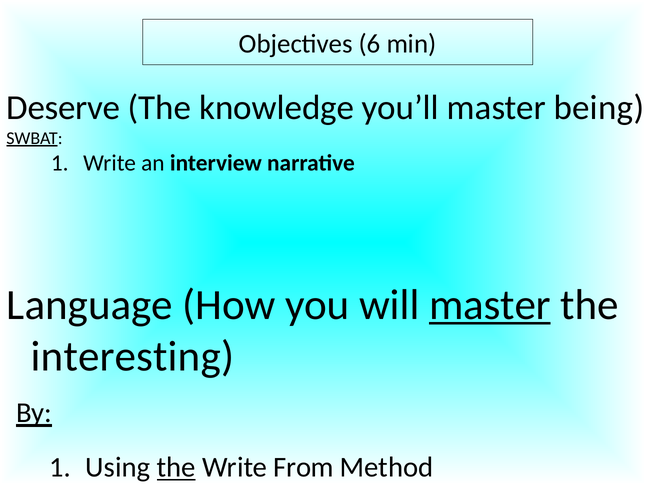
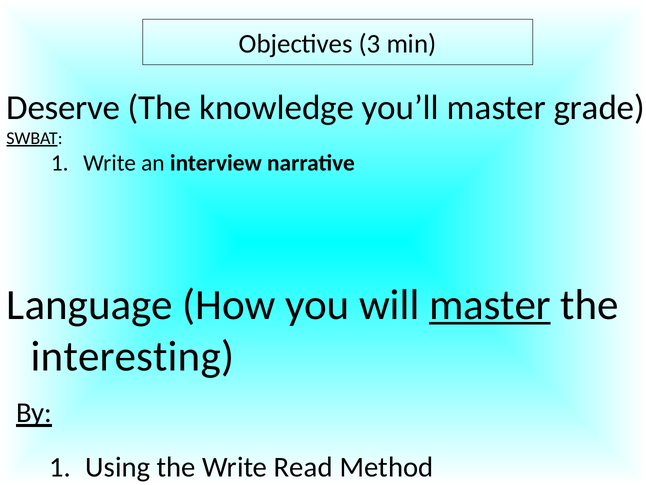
6: 6 -> 3
being: being -> grade
the at (176, 467) underline: present -> none
From: From -> Read
